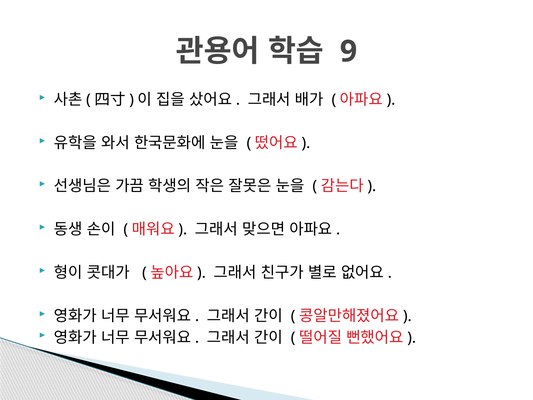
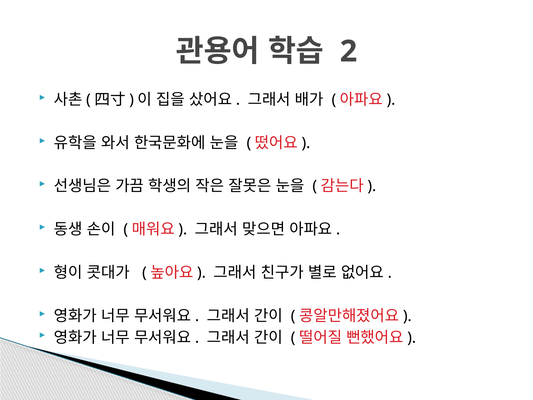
9: 9 -> 2
